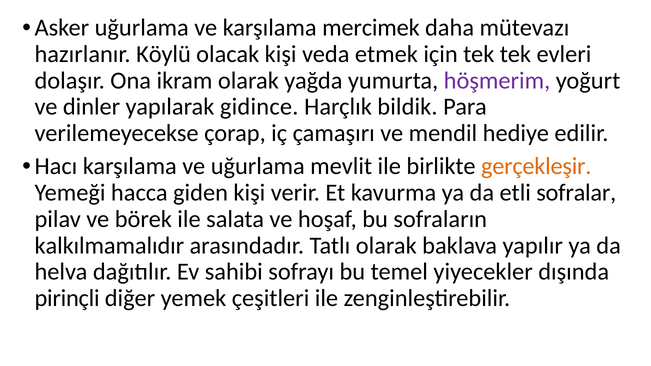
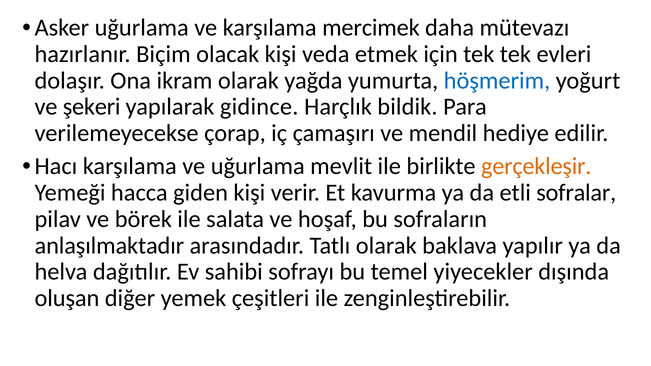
Köylü: Köylü -> Biçim
höşmerim colour: purple -> blue
dinler: dinler -> şekeri
kalkılmamalıdır: kalkılmamalıdır -> anlaşılmaktadır
pirinçli: pirinçli -> oluşan
